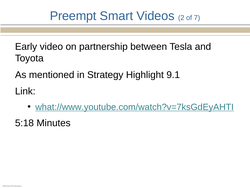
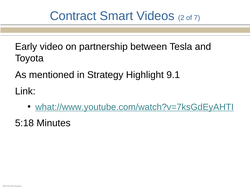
Preempt: Preempt -> Contract
